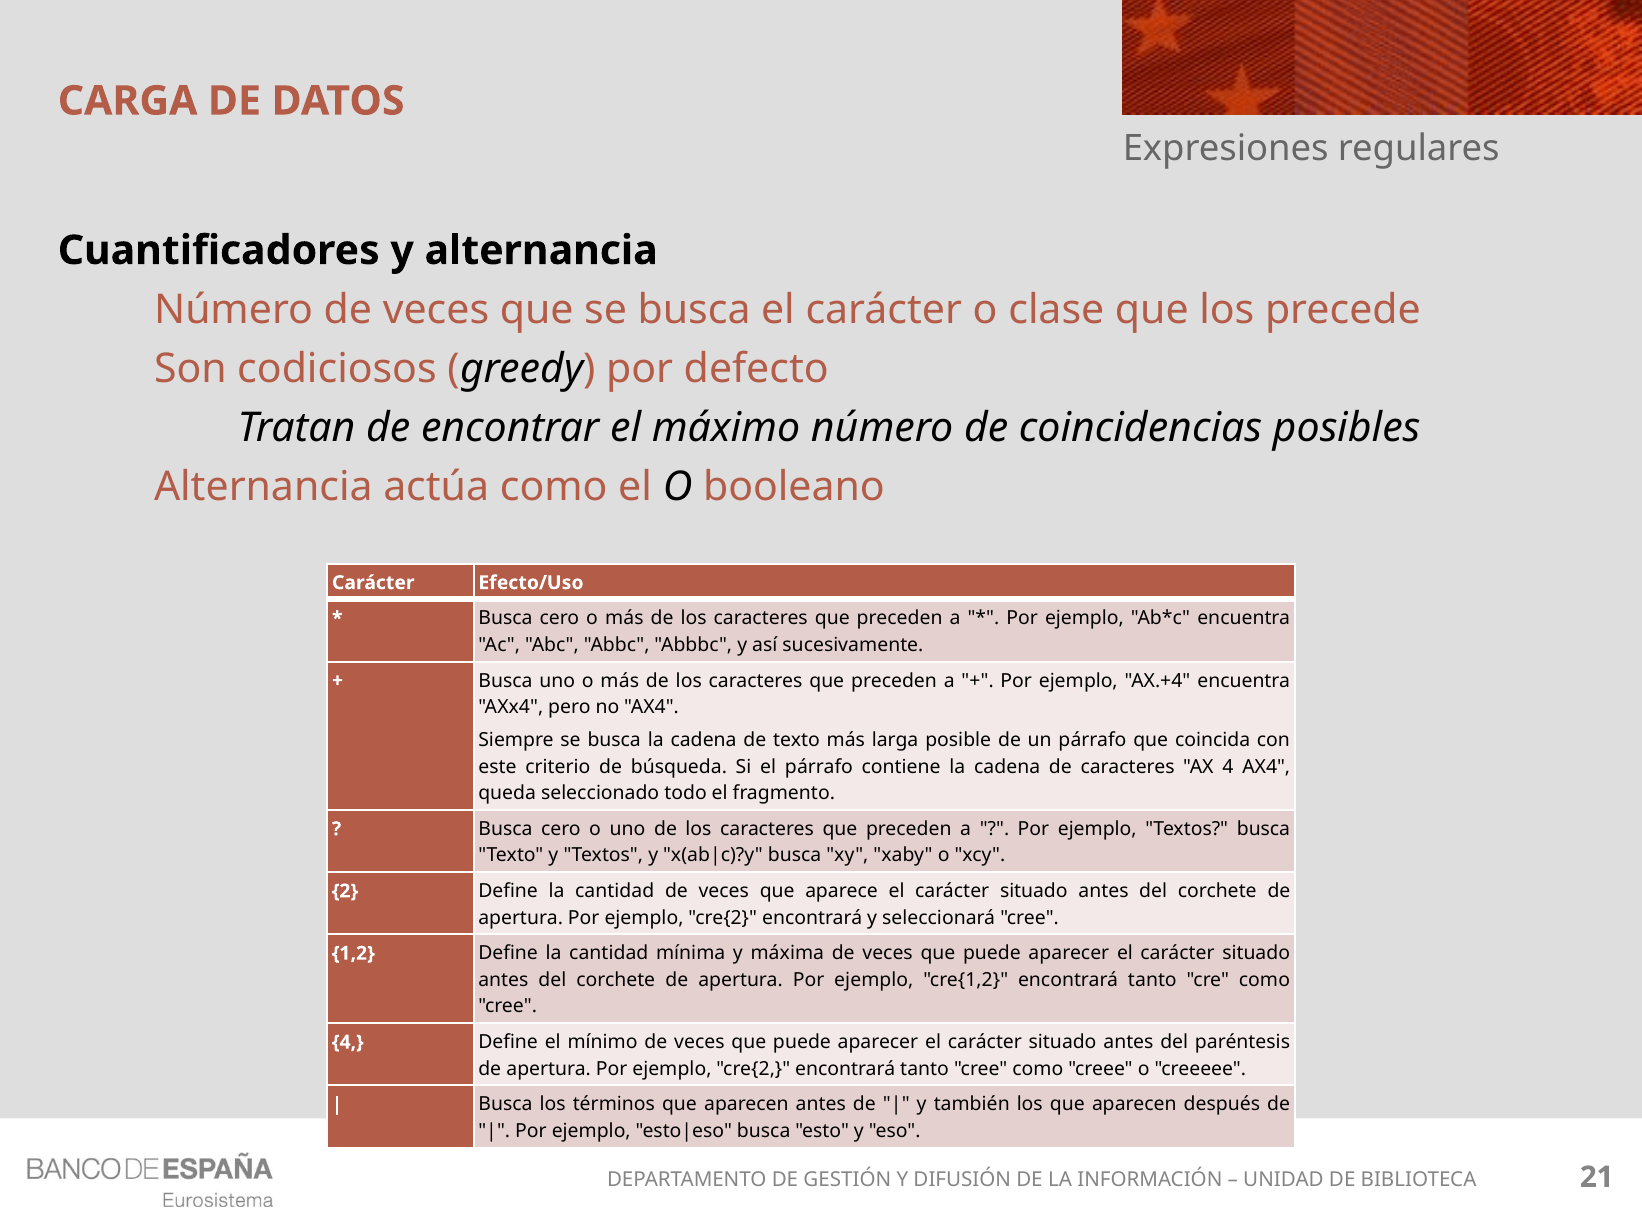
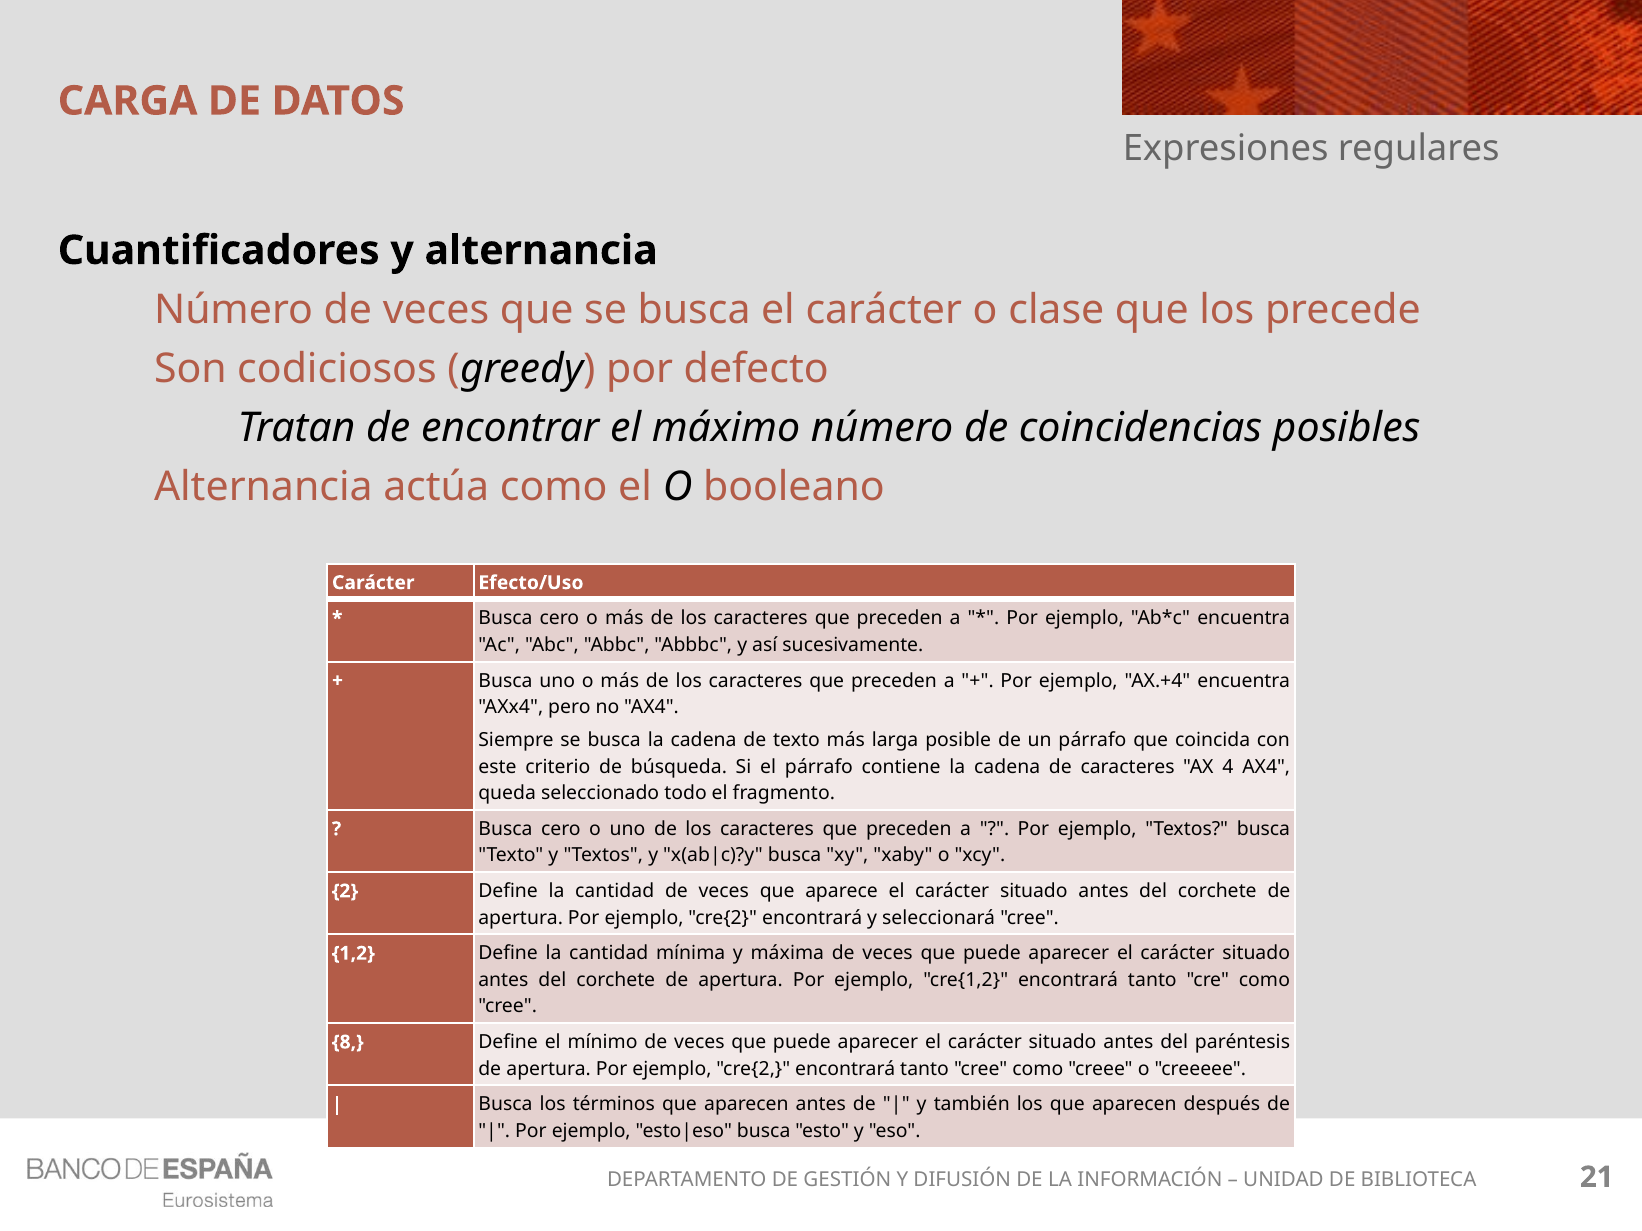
4 at (348, 1043): 4 -> 8
